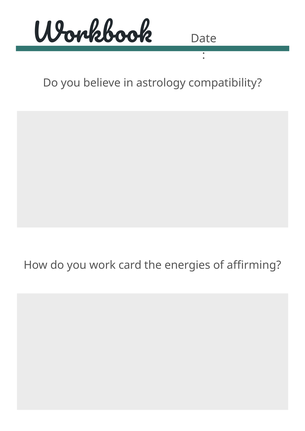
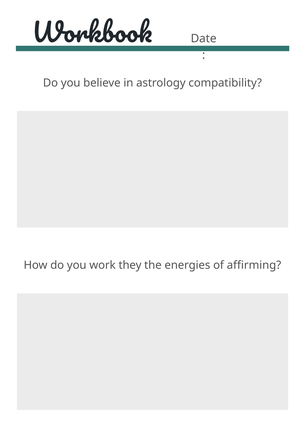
card: card -> they
